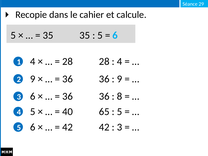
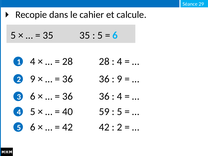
8 at (120, 96): 8 -> 4
65: 65 -> 59
3 at (120, 127): 3 -> 2
